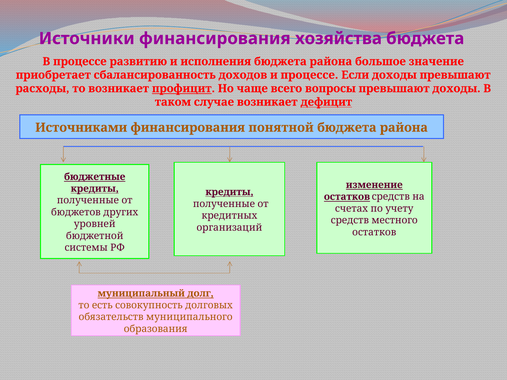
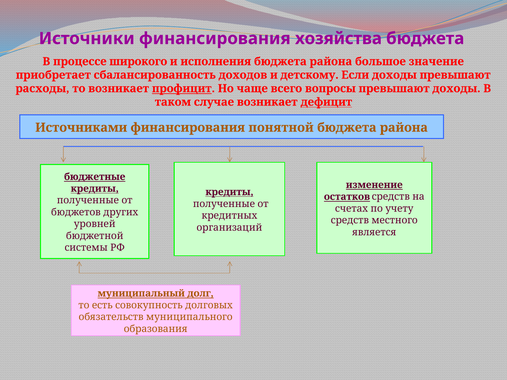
развитию: развитию -> широкого
и процессе: процессе -> детскому
остатков at (374, 232): остатков -> является
